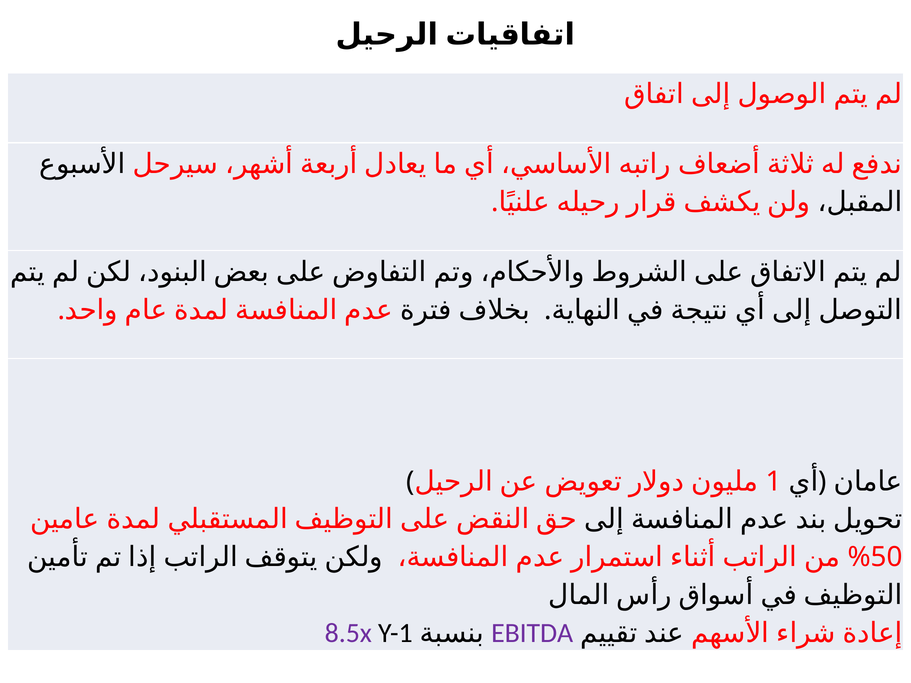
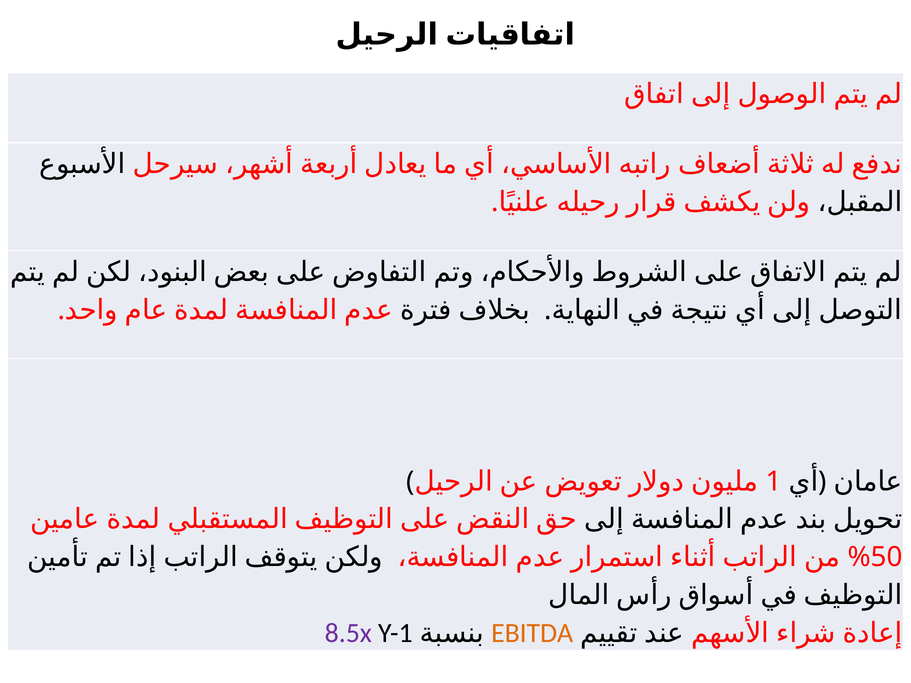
EBITDA colour: purple -> orange
